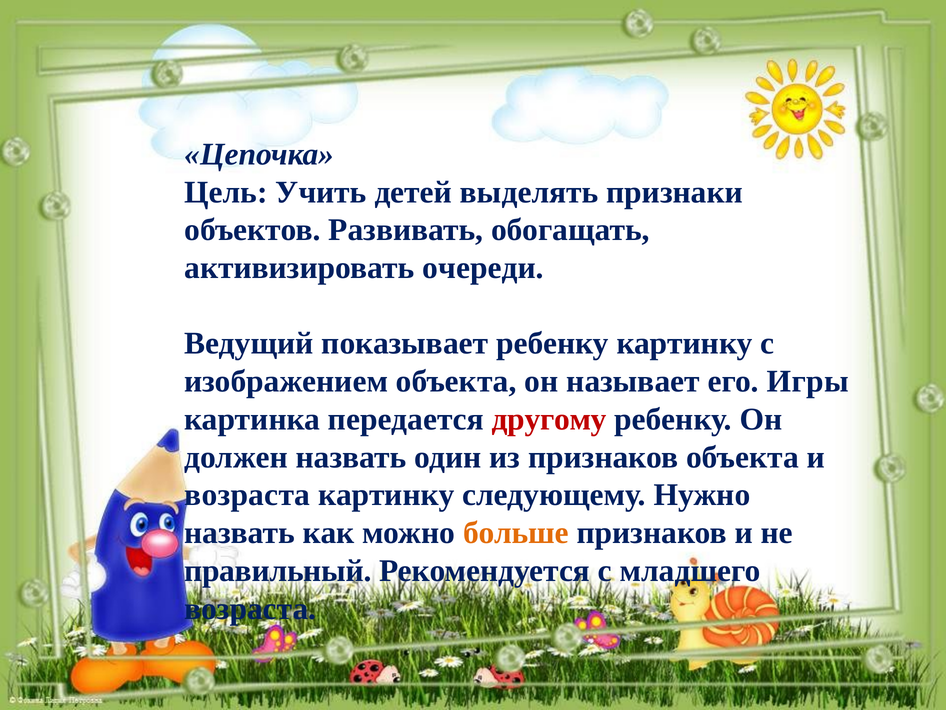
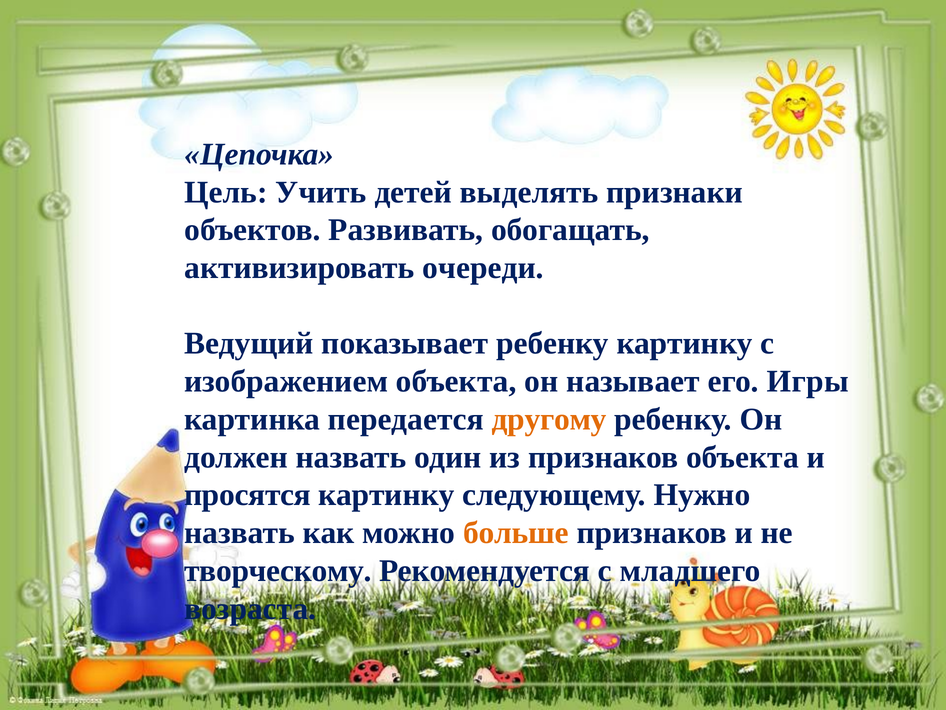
другому colour: red -> orange
возраста at (247, 495): возраста -> просятся
правильный: правильный -> творческому
